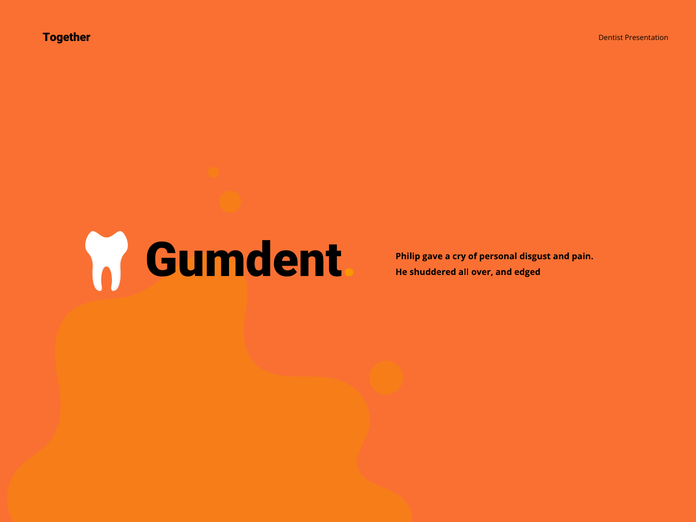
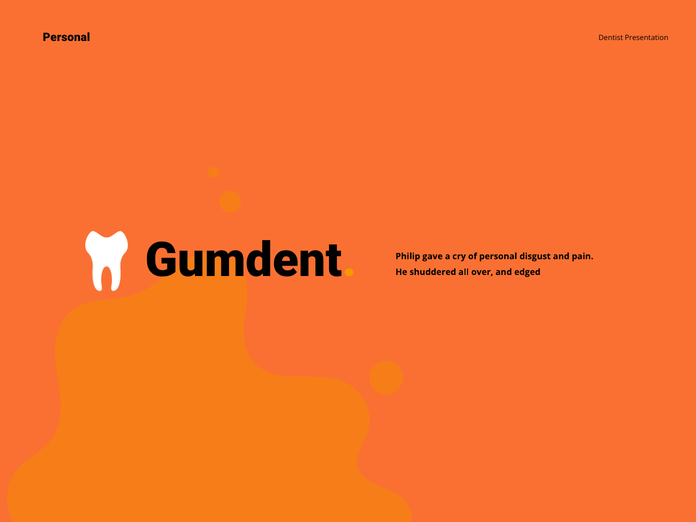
Together at (67, 37): Together -> Personal
